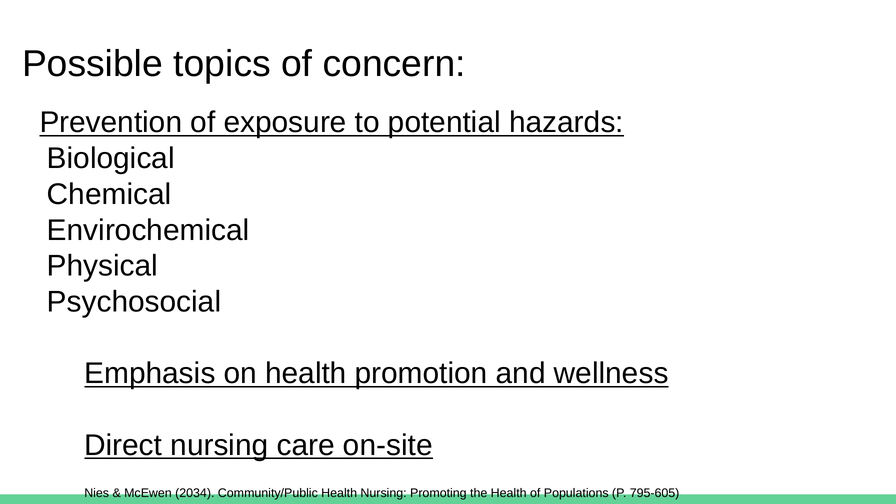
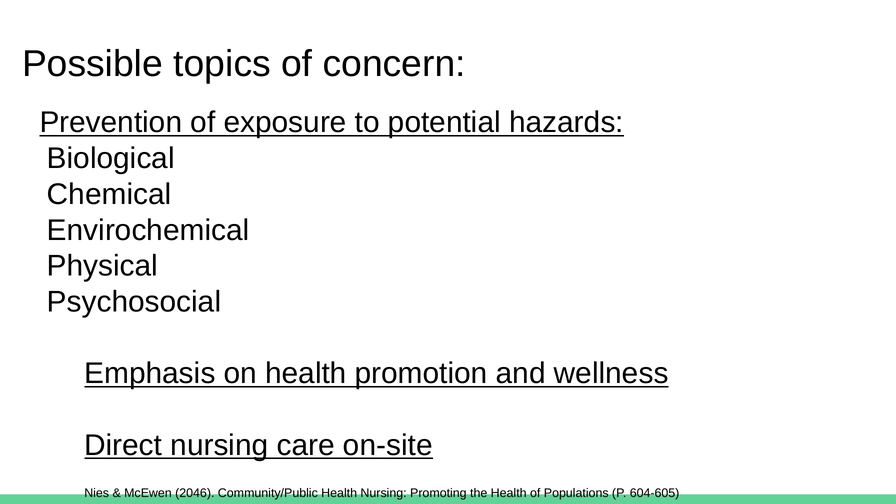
2034: 2034 -> 2046
795-605: 795-605 -> 604-605
